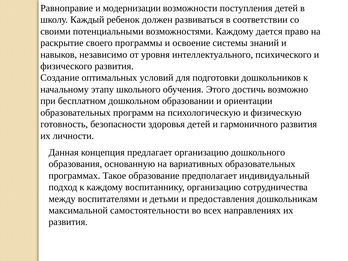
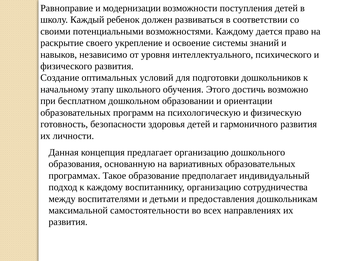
программы: программы -> укрепление
